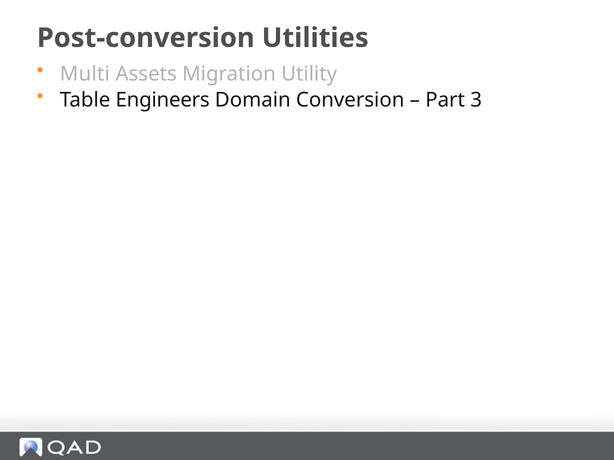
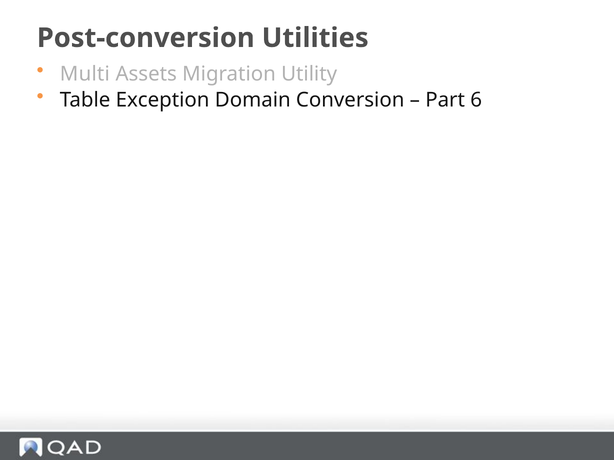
Engineers: Engineers -> Exception
3: 3 -> 6
